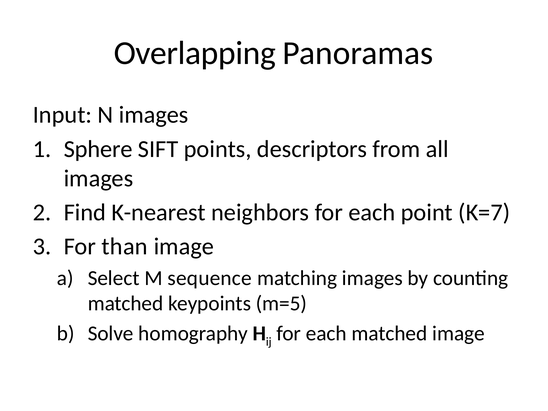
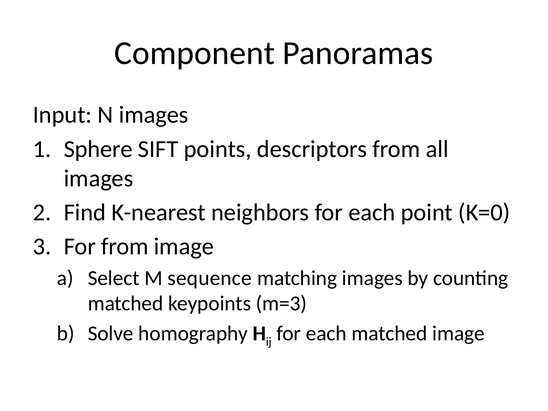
Overlapping: Overlapping -> Component
K=7: K=7 -> K=0
For than: than -> from
m=5: m=5 -> m=3
